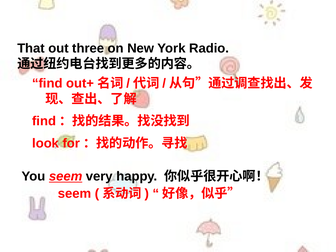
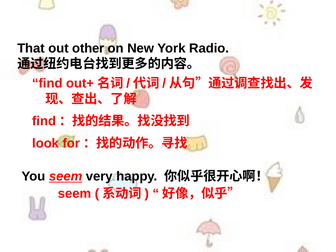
three: three -> other
